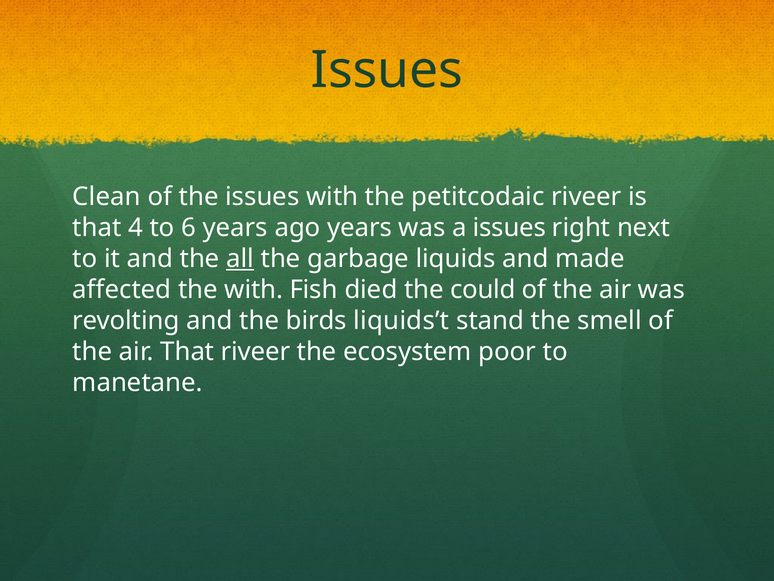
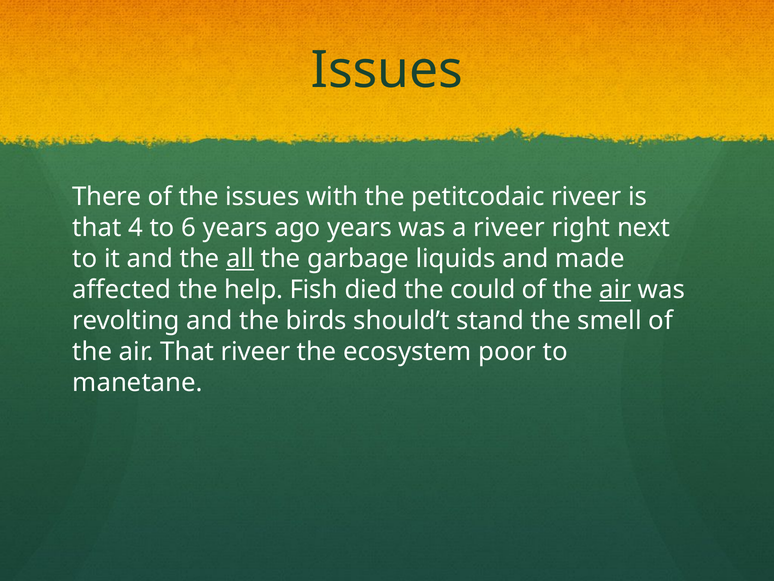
Clean: Clean -> There
a issues: issues -> riveer
the with: with -> help
air at (615, 289) underline: none -> present
liquids’t: liquids’t -> should’t
